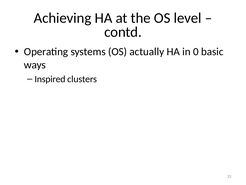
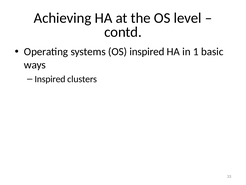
OS actually: actually -> inspired
0: 0 -> 1
